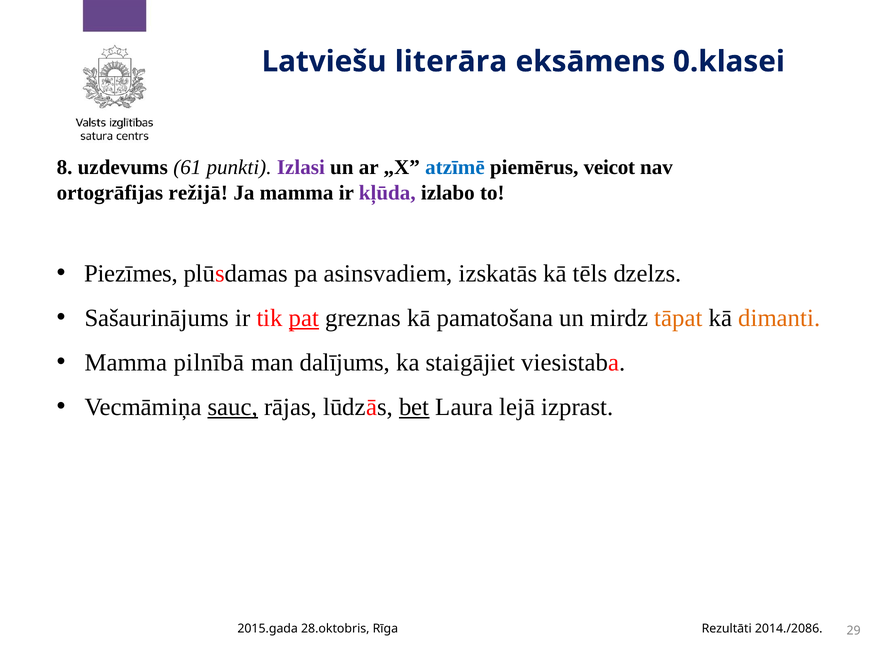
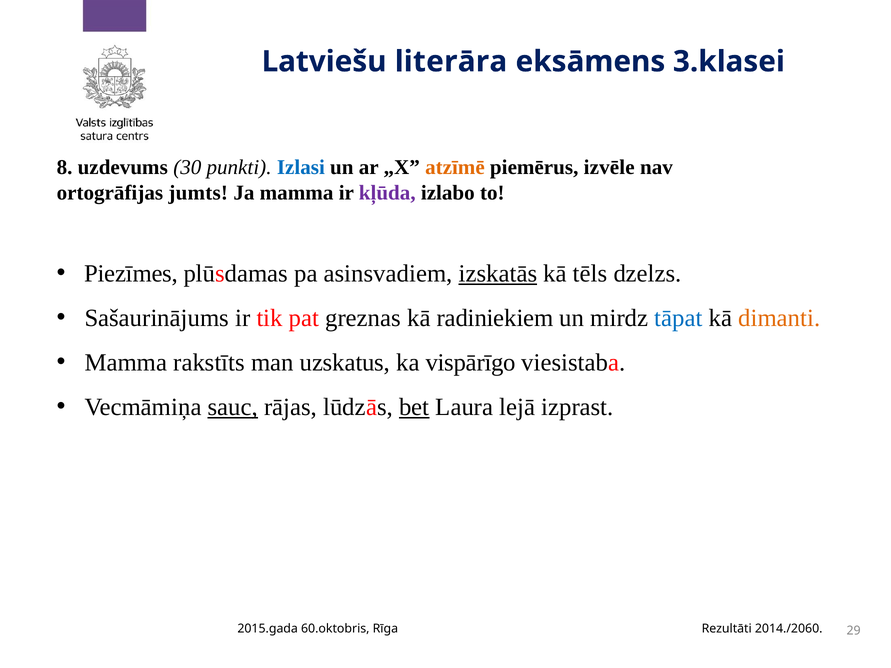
0.klasei: 0.klasei -> 3.klasei
61: 61 -> 30
Izlasi colour: purple -> blue
atzīmē colour: blue -> orange
veicot: veicot -> izvēle
režijā: režijā -> jumts
izskatās underline: none -> present
pat underline: present -> none
pamatošana: pamatošana -> radiniekiem
tāpat colour: orange -> blue
pilnībā: pilnībā -> rakstīts
dalījums: dalījums -> uzskatus
staigājiet: staigājiet -> vispārīgo
28.oktobris: 28.oktobris -> 60.oktobris
2014./2086: 2014./2086 -> 2014./2060
